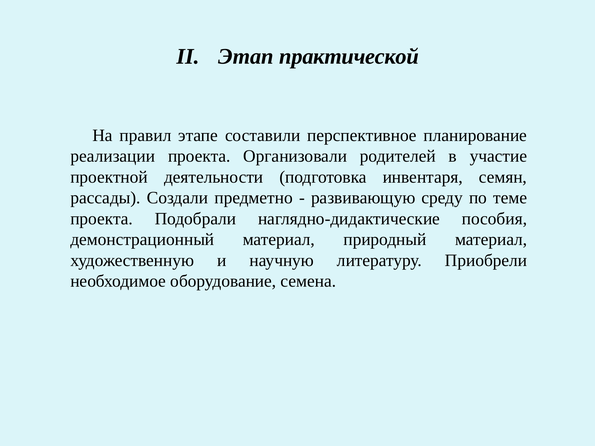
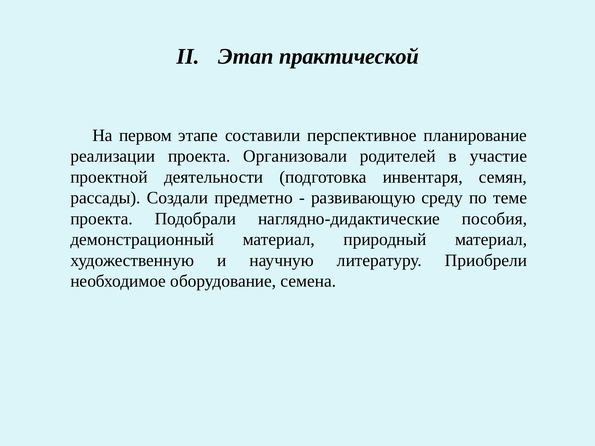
правил: правил -> первом
